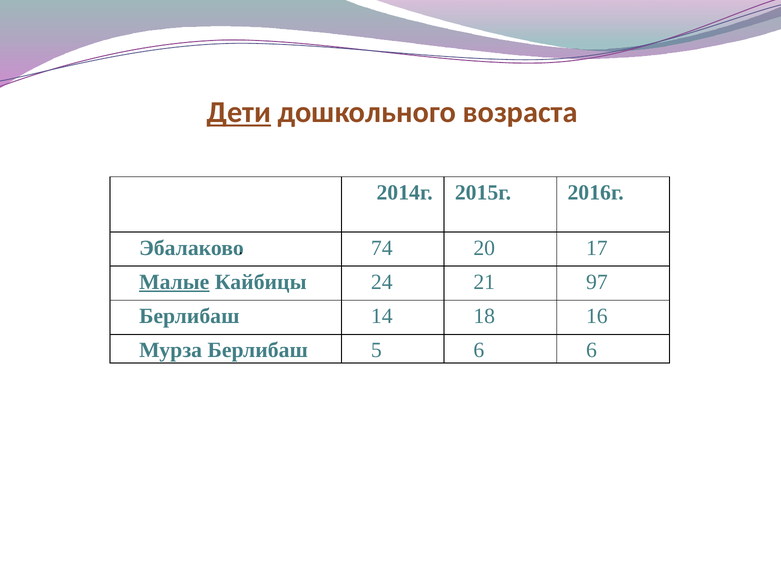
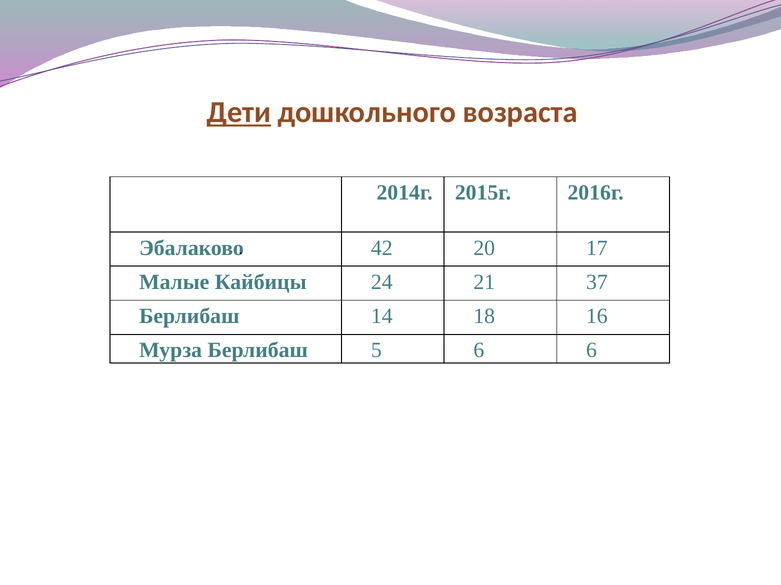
74: 74 -> 42
Малые underline: present -> none
97: 97 -> 37
